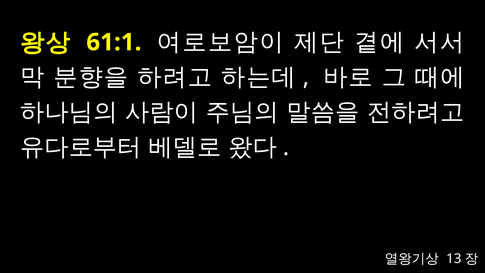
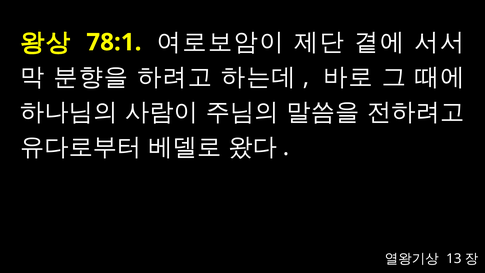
61:1: 61:1 -> 78:1
